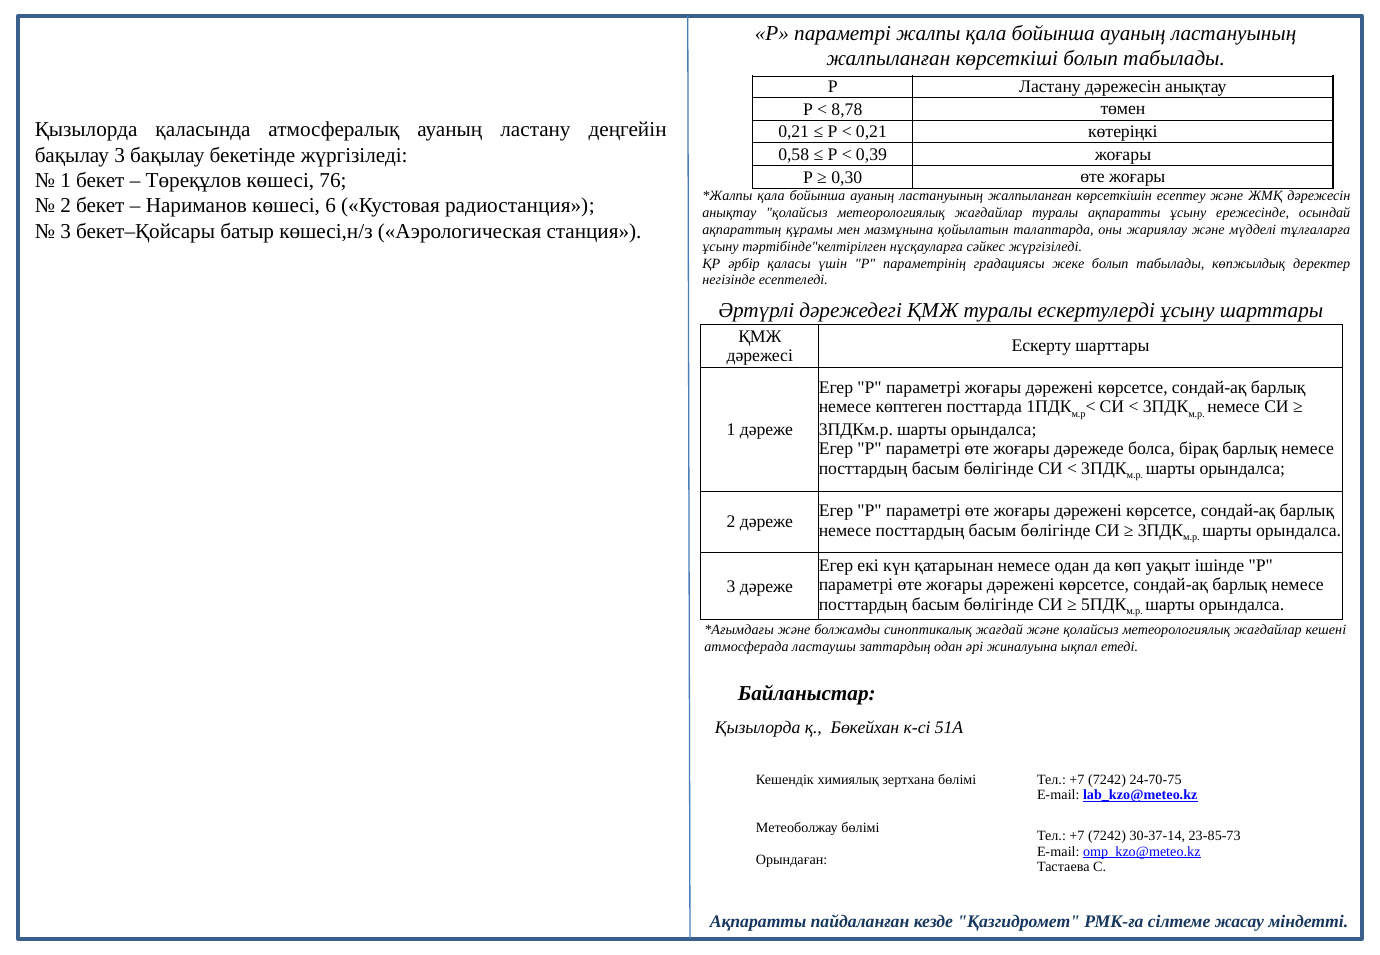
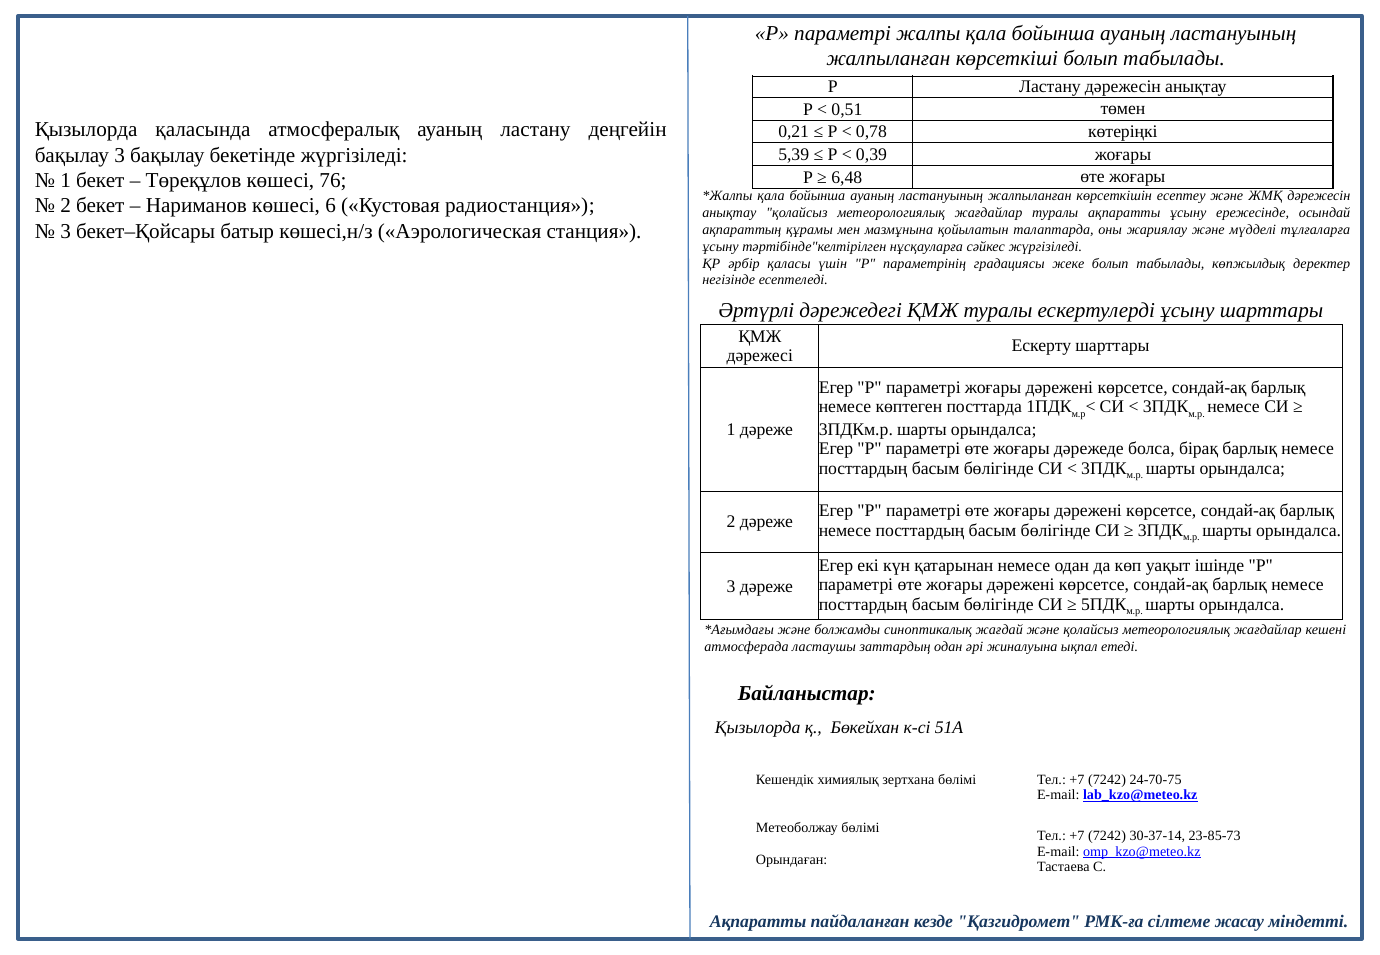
8,78: 8,78 -> 0,51
0,21 at (871, 132): 0,21 -> 0,78
0,58: 0,58 -> 5,39
0,30: 0,30 -> 6,48
